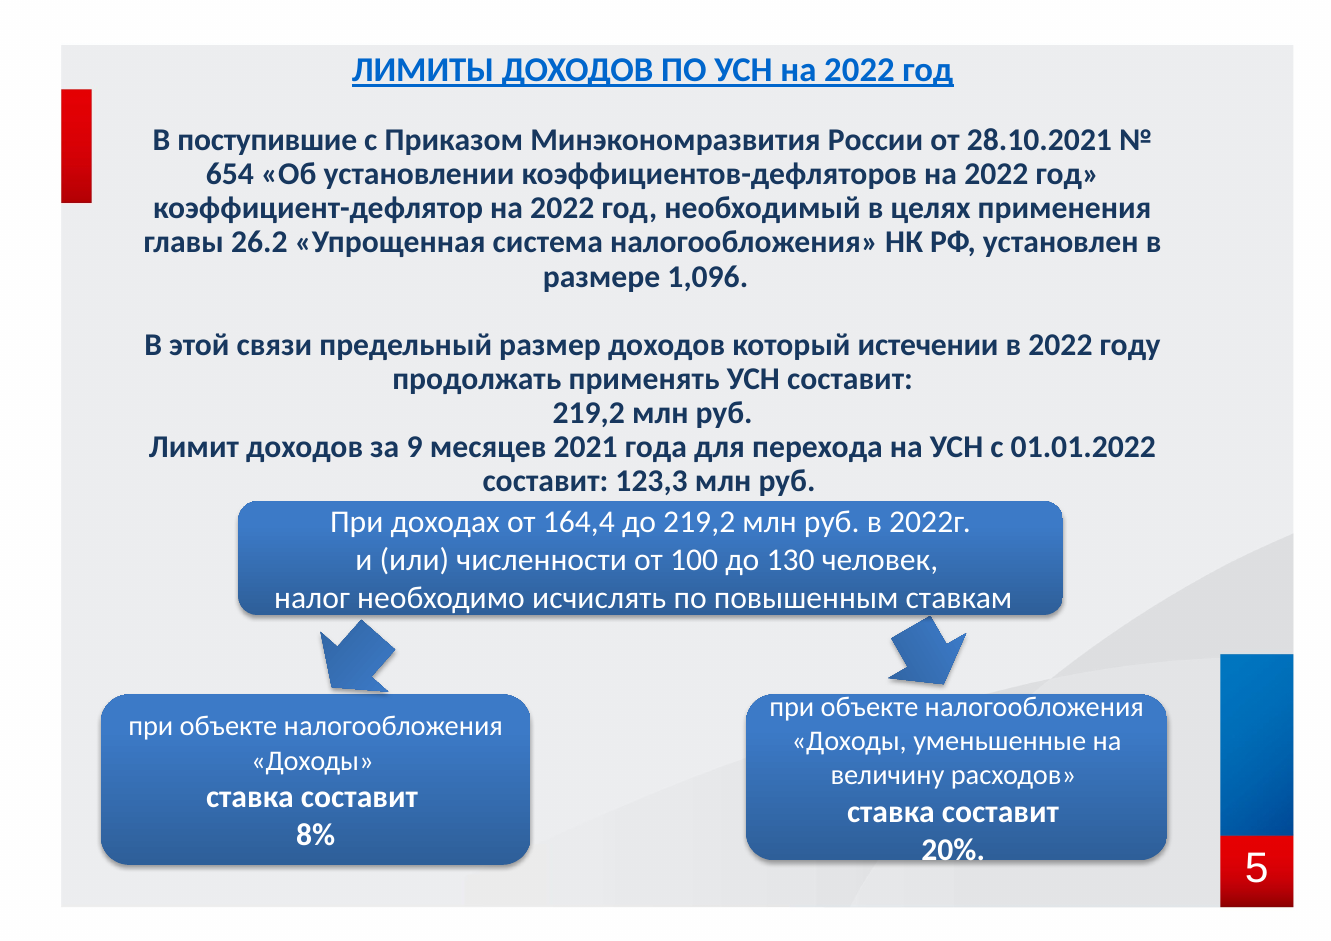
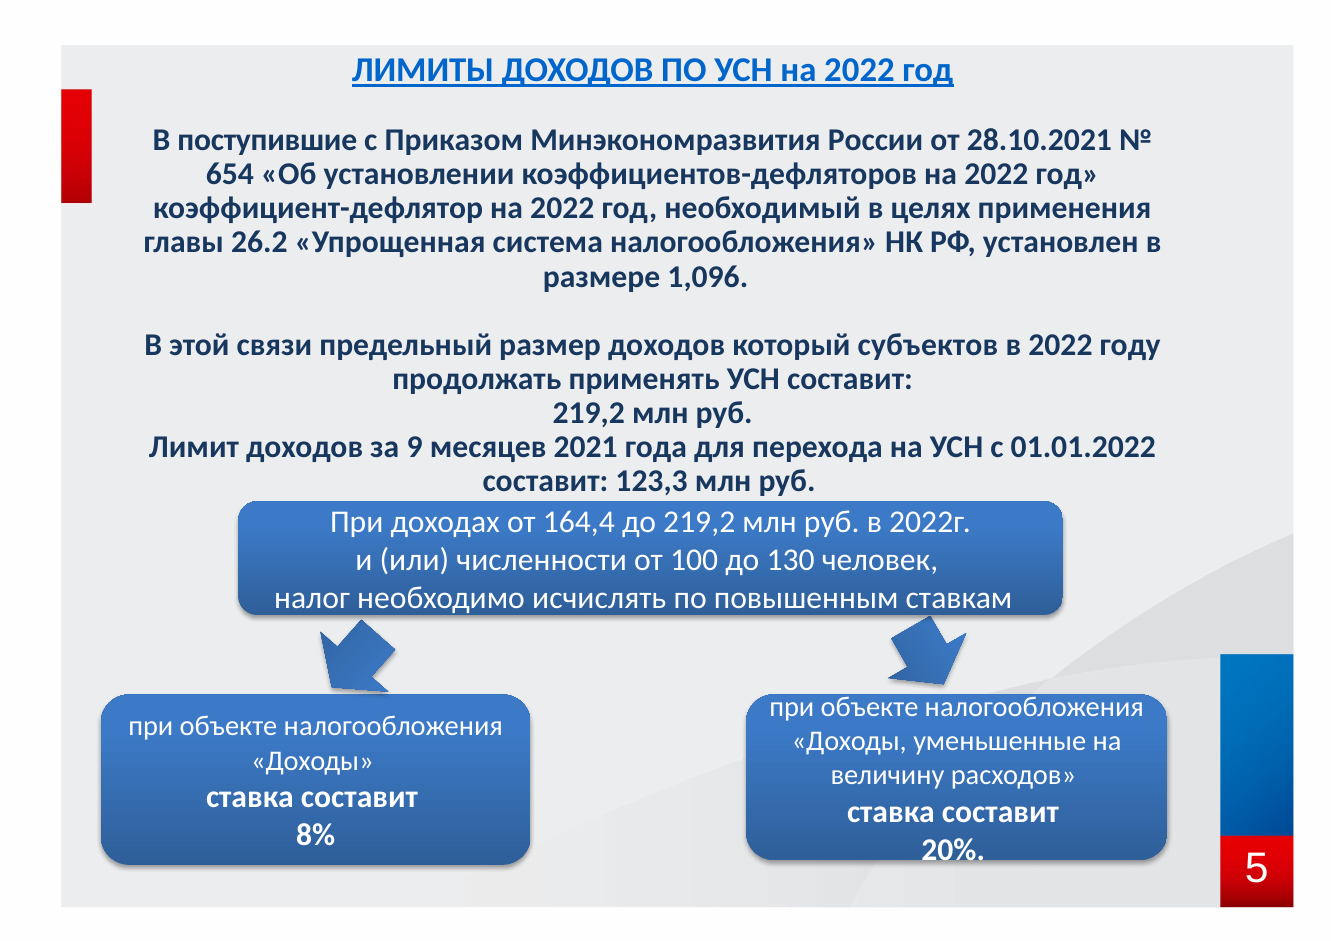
истечении: истечении -> субъектов
